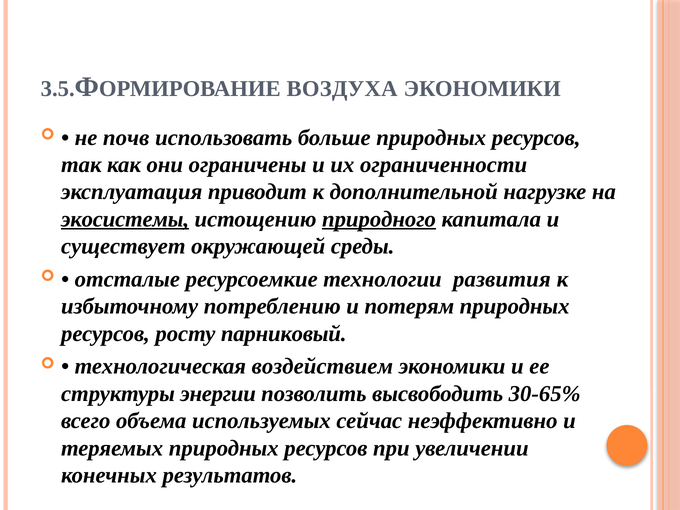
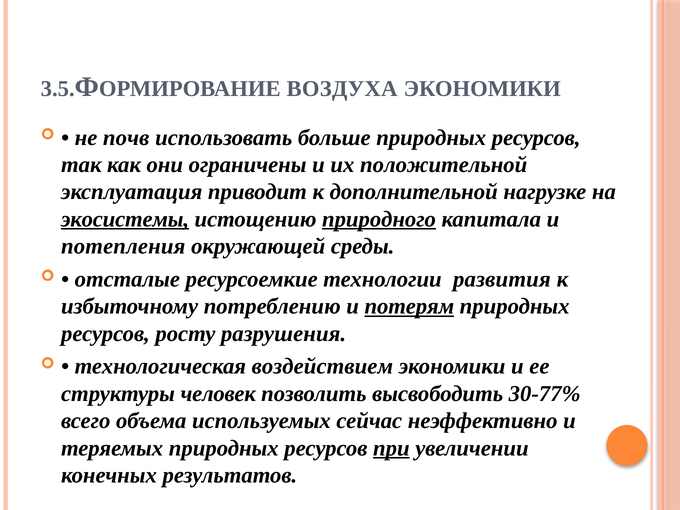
ограниченности: ограниченности -> положительной
существует: существует -> потепления
потерям underline: none -> present
парниковый: парниковый -> разрушения
энергии: энергии -> человек
30-65%: 30-65% -> 30-77%
при underline: none -> present
